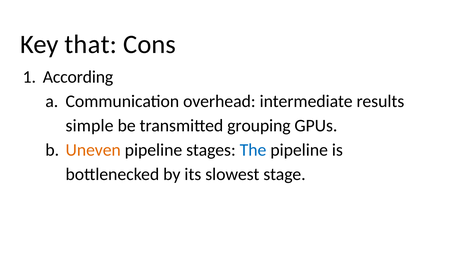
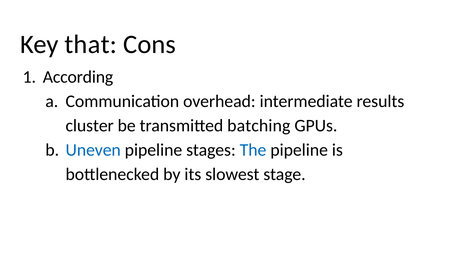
simple: simple -> cluster
grouping: grouping -> batching
Uneven colour: orange -> blue
